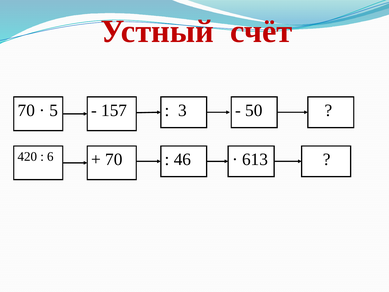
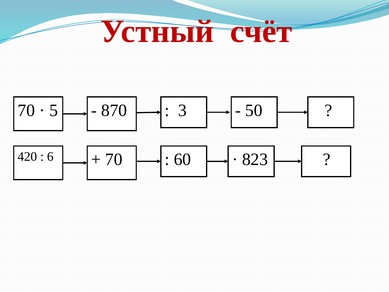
157: 157 -> 870
46: 46 -> 60
613: 613 -> 823
